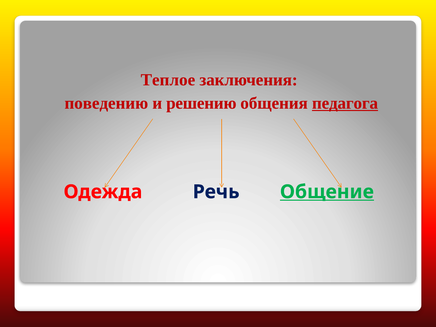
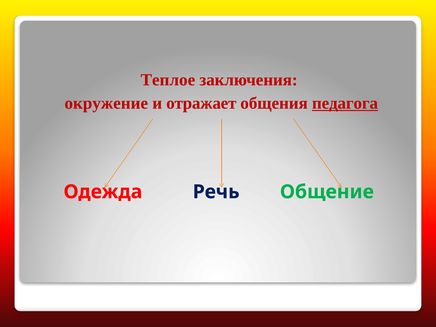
поведению: поведению -> окружение
решению: решению -> отражает
Общение underline: present -> none
